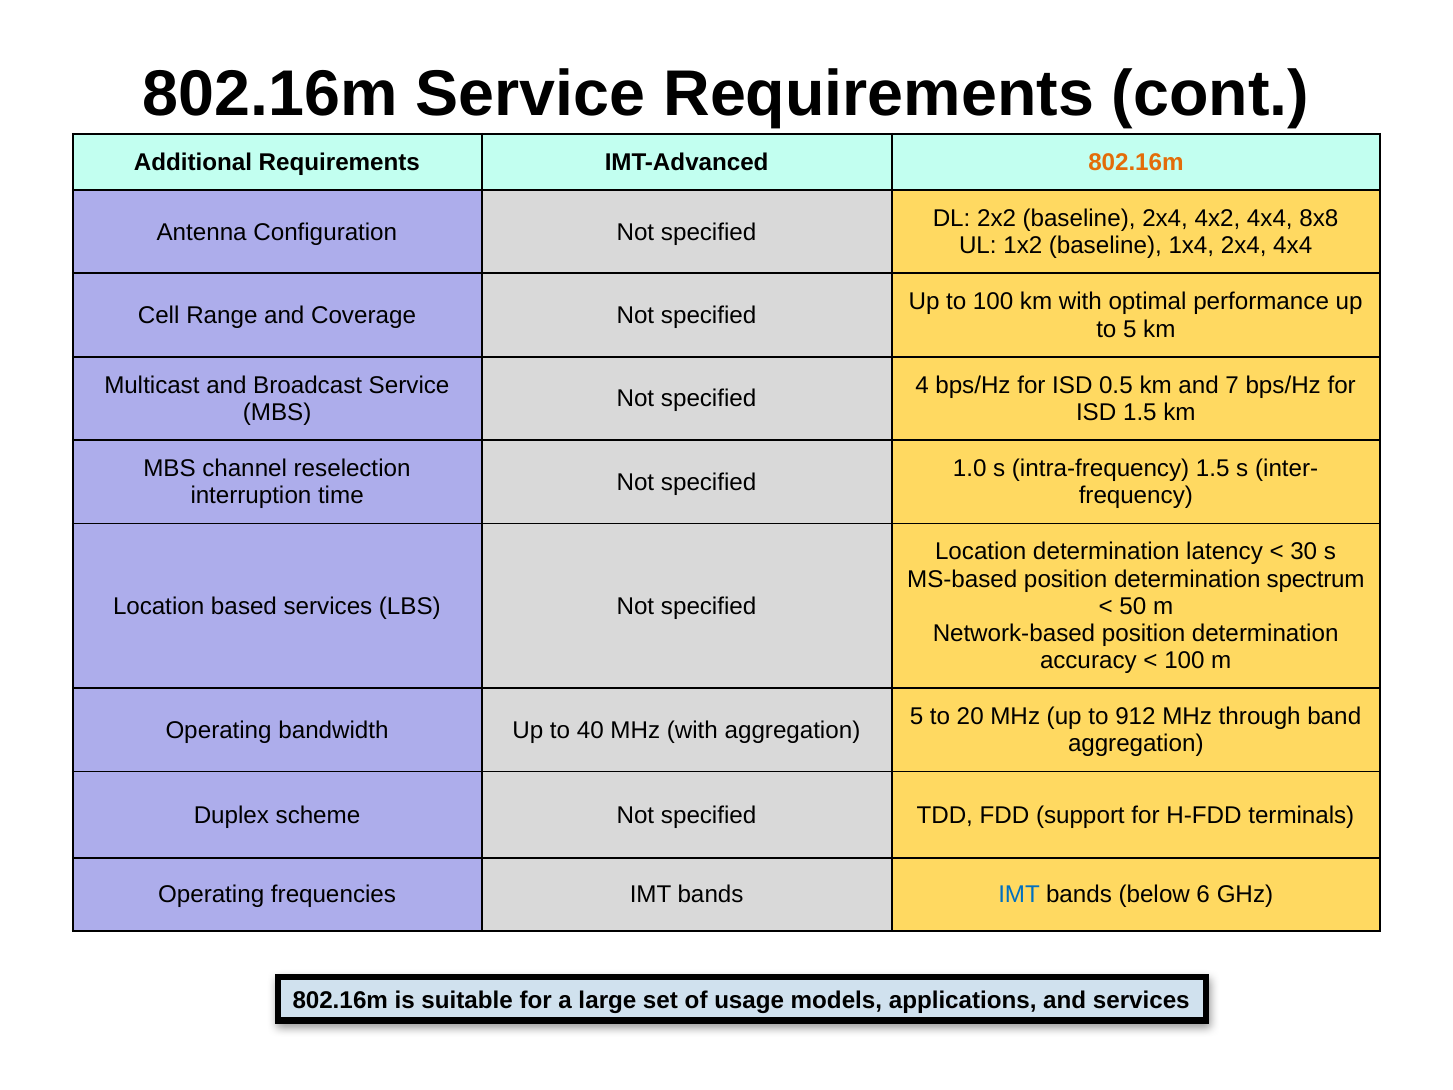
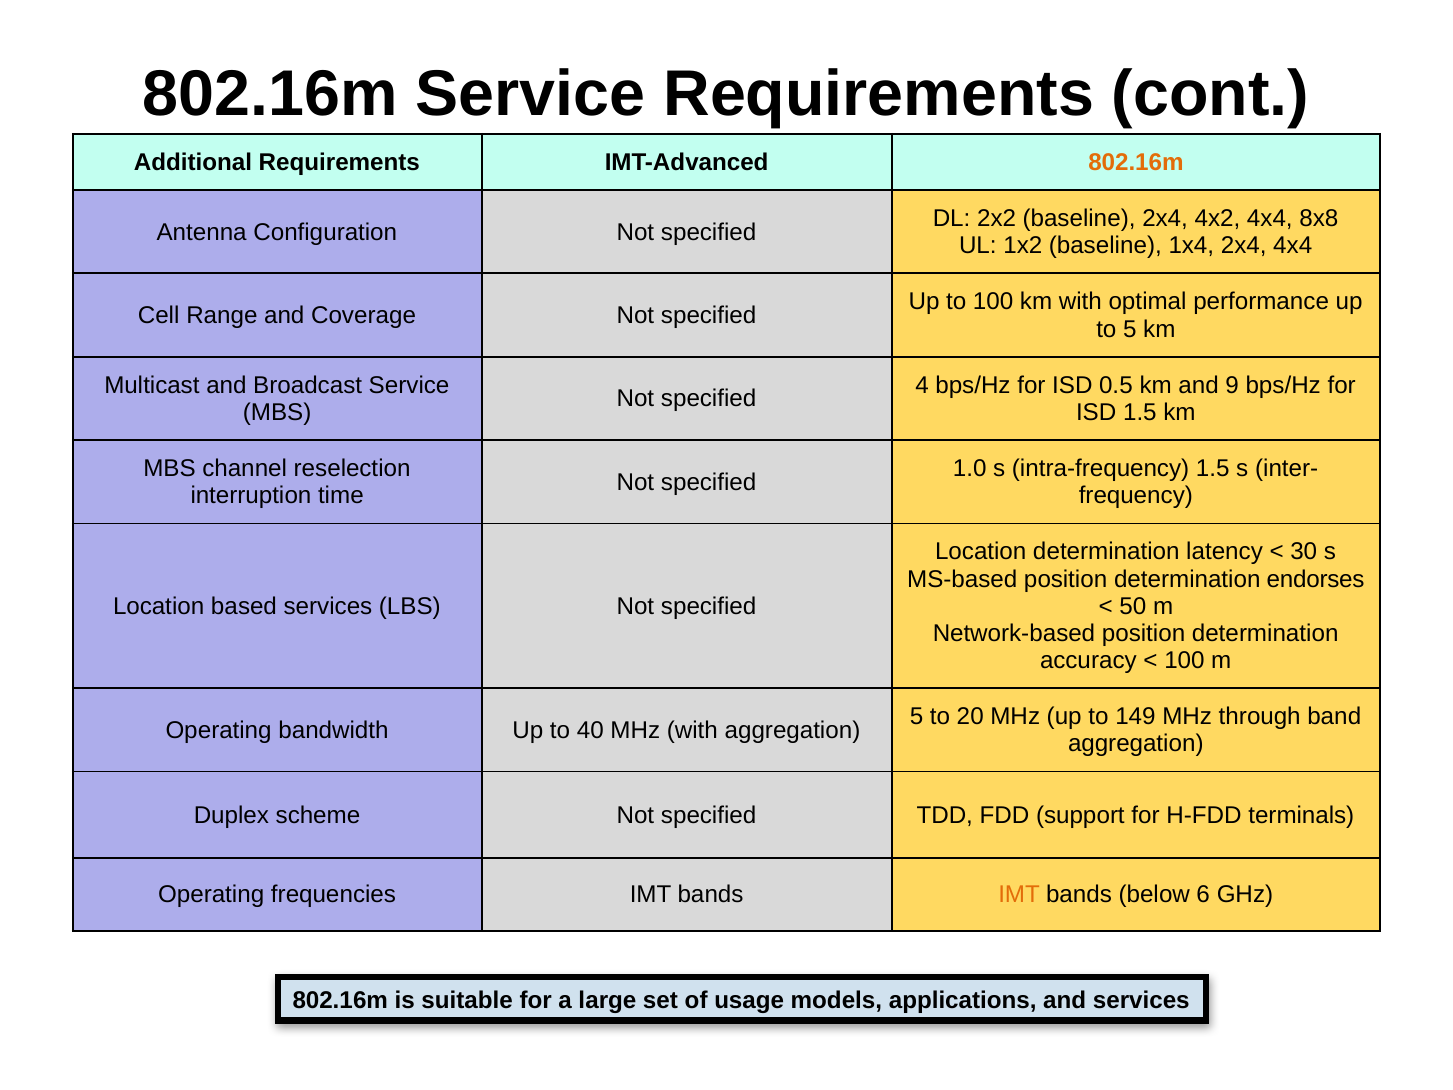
7: 7 -> 9
spectrum: spectrum -> endorses
912: 912 -> 149
IMT at (1019, 895) colour: blue -> orange
